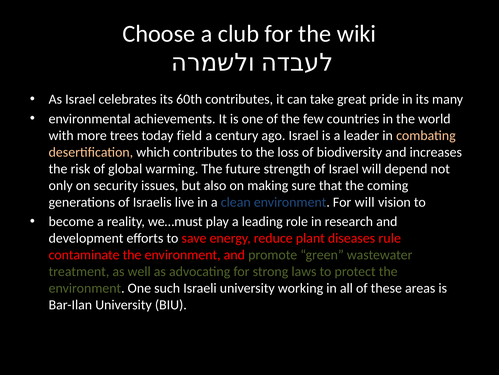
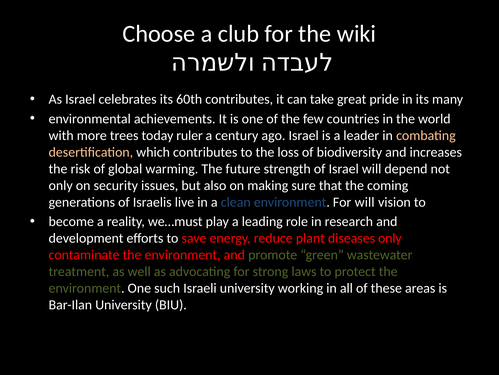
field: field -> ruler
diseases rule: rule -> only
